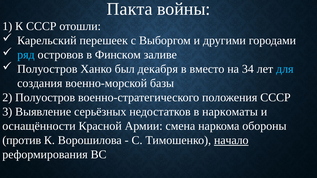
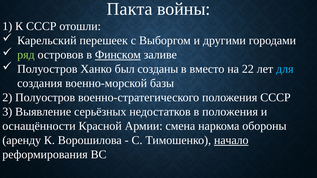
ряд colour: light blue -> light green
Финском underline: none -> present
декабря: декабря -> созданы
34: 34 -> 22
в наркоматы: наркоматы -> положения
против: против -> аренду
